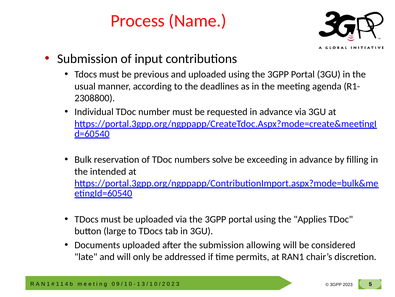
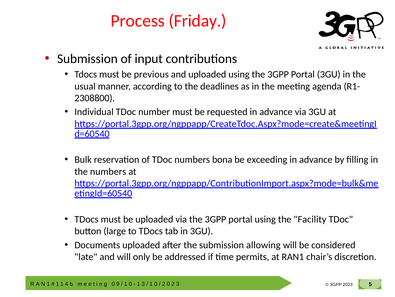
Name: Name -> Friday
solve: solve -> bona
the intended: intended -> numbers
Applies: Applies -> Facility
